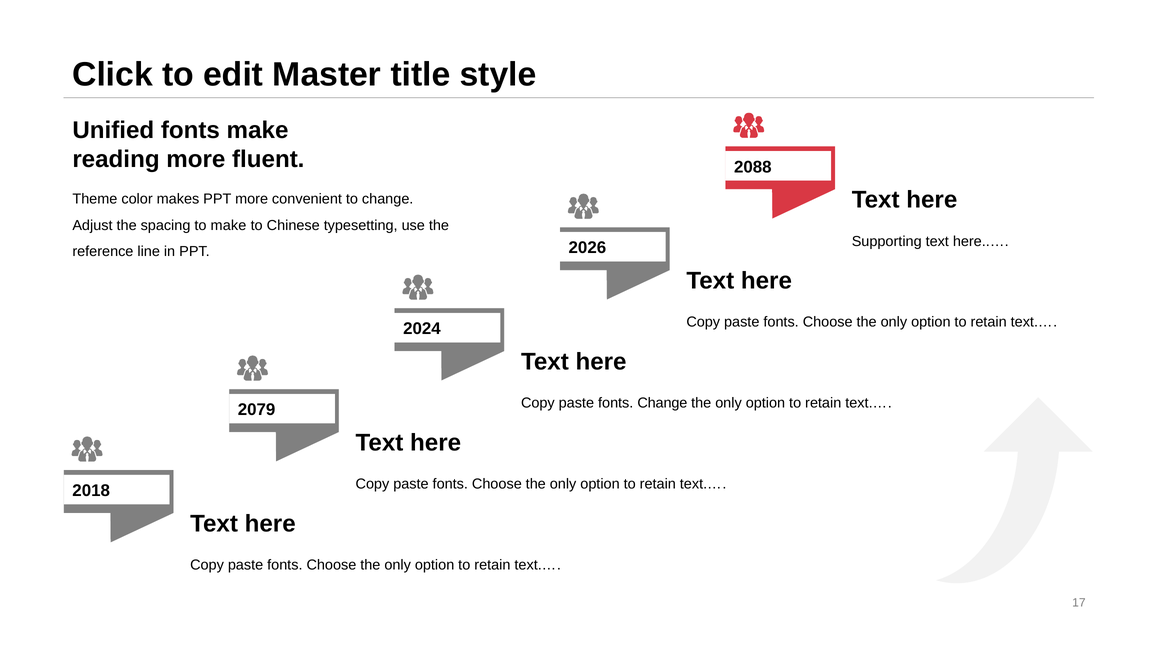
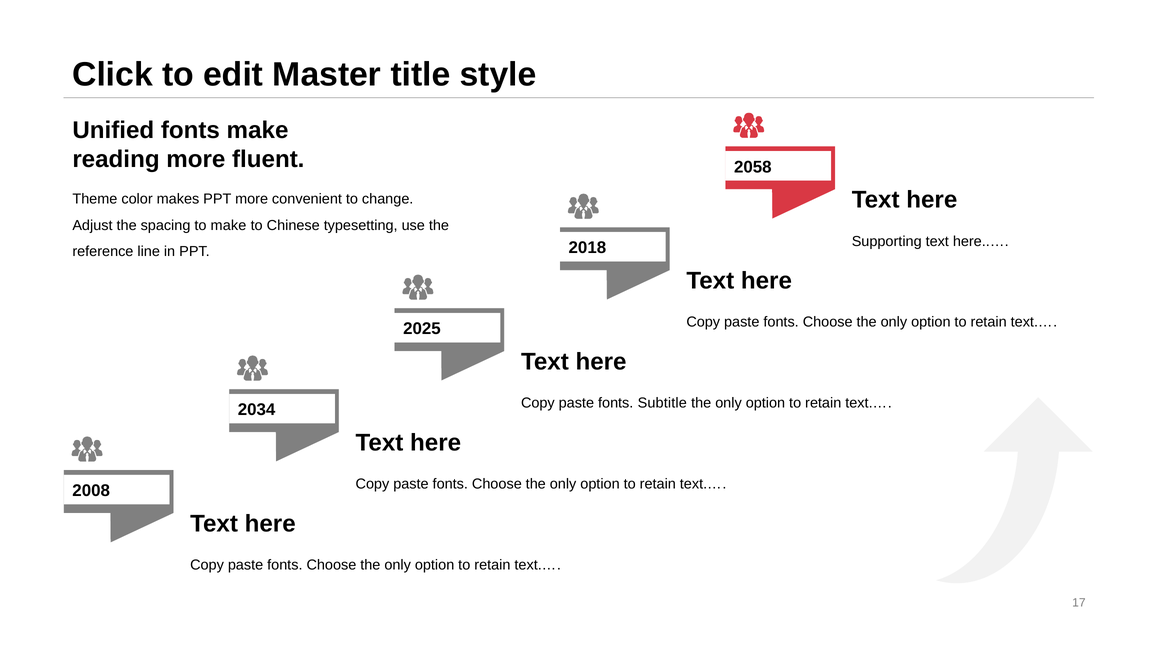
2088: 2088 -> 2058
2026: 2026 -> 2018
2024: 2024 -> 2025
fonts Change: Change -> Subtitle
2079: 2079 -> 2034
2018: 2018 -> 2008
